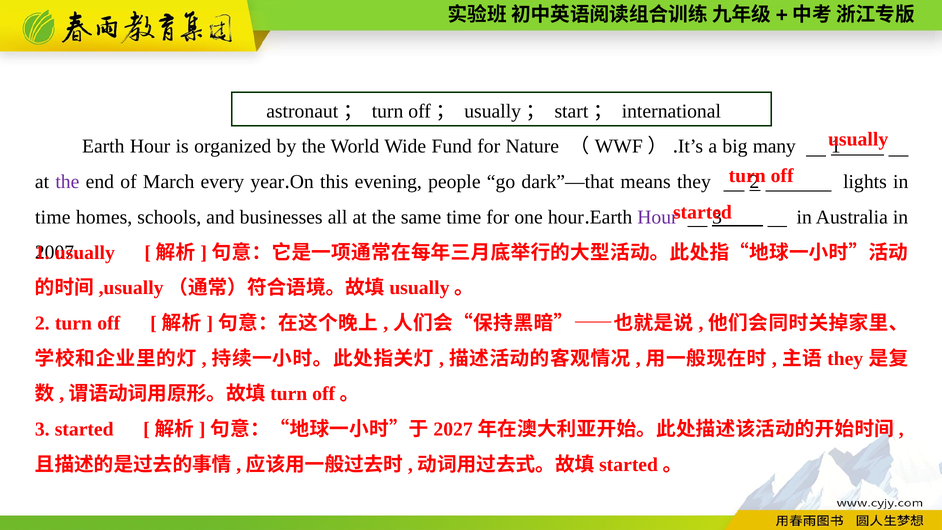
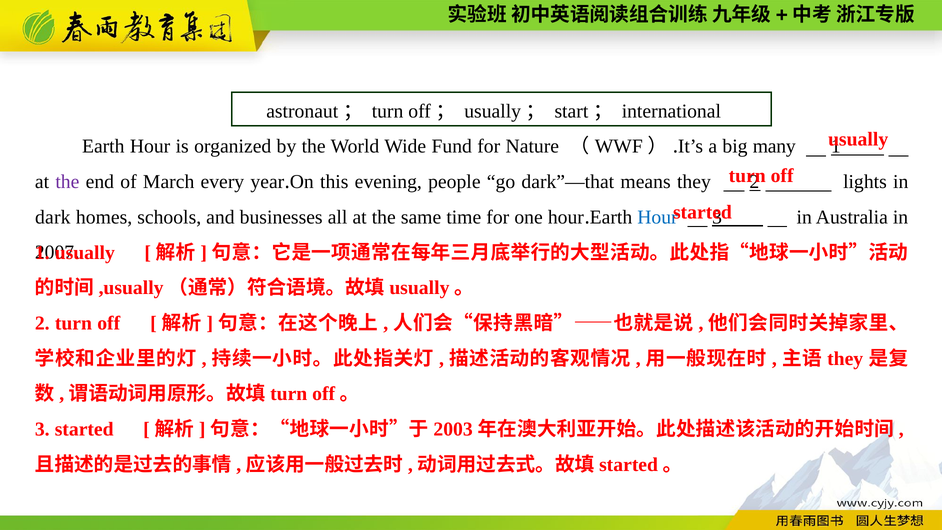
time at (53, 217): time -> dark
Hour at (657, 217) colour: purple -> blue
2027: 2027 -> 2003
